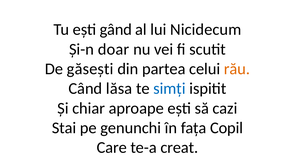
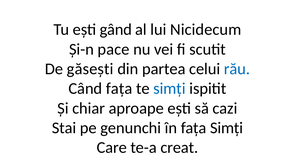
doar: doar -> pace
rău colour: orange -> blue
Când lăsa: lăsa -> fața
fața Copil: Copil -> Simți
